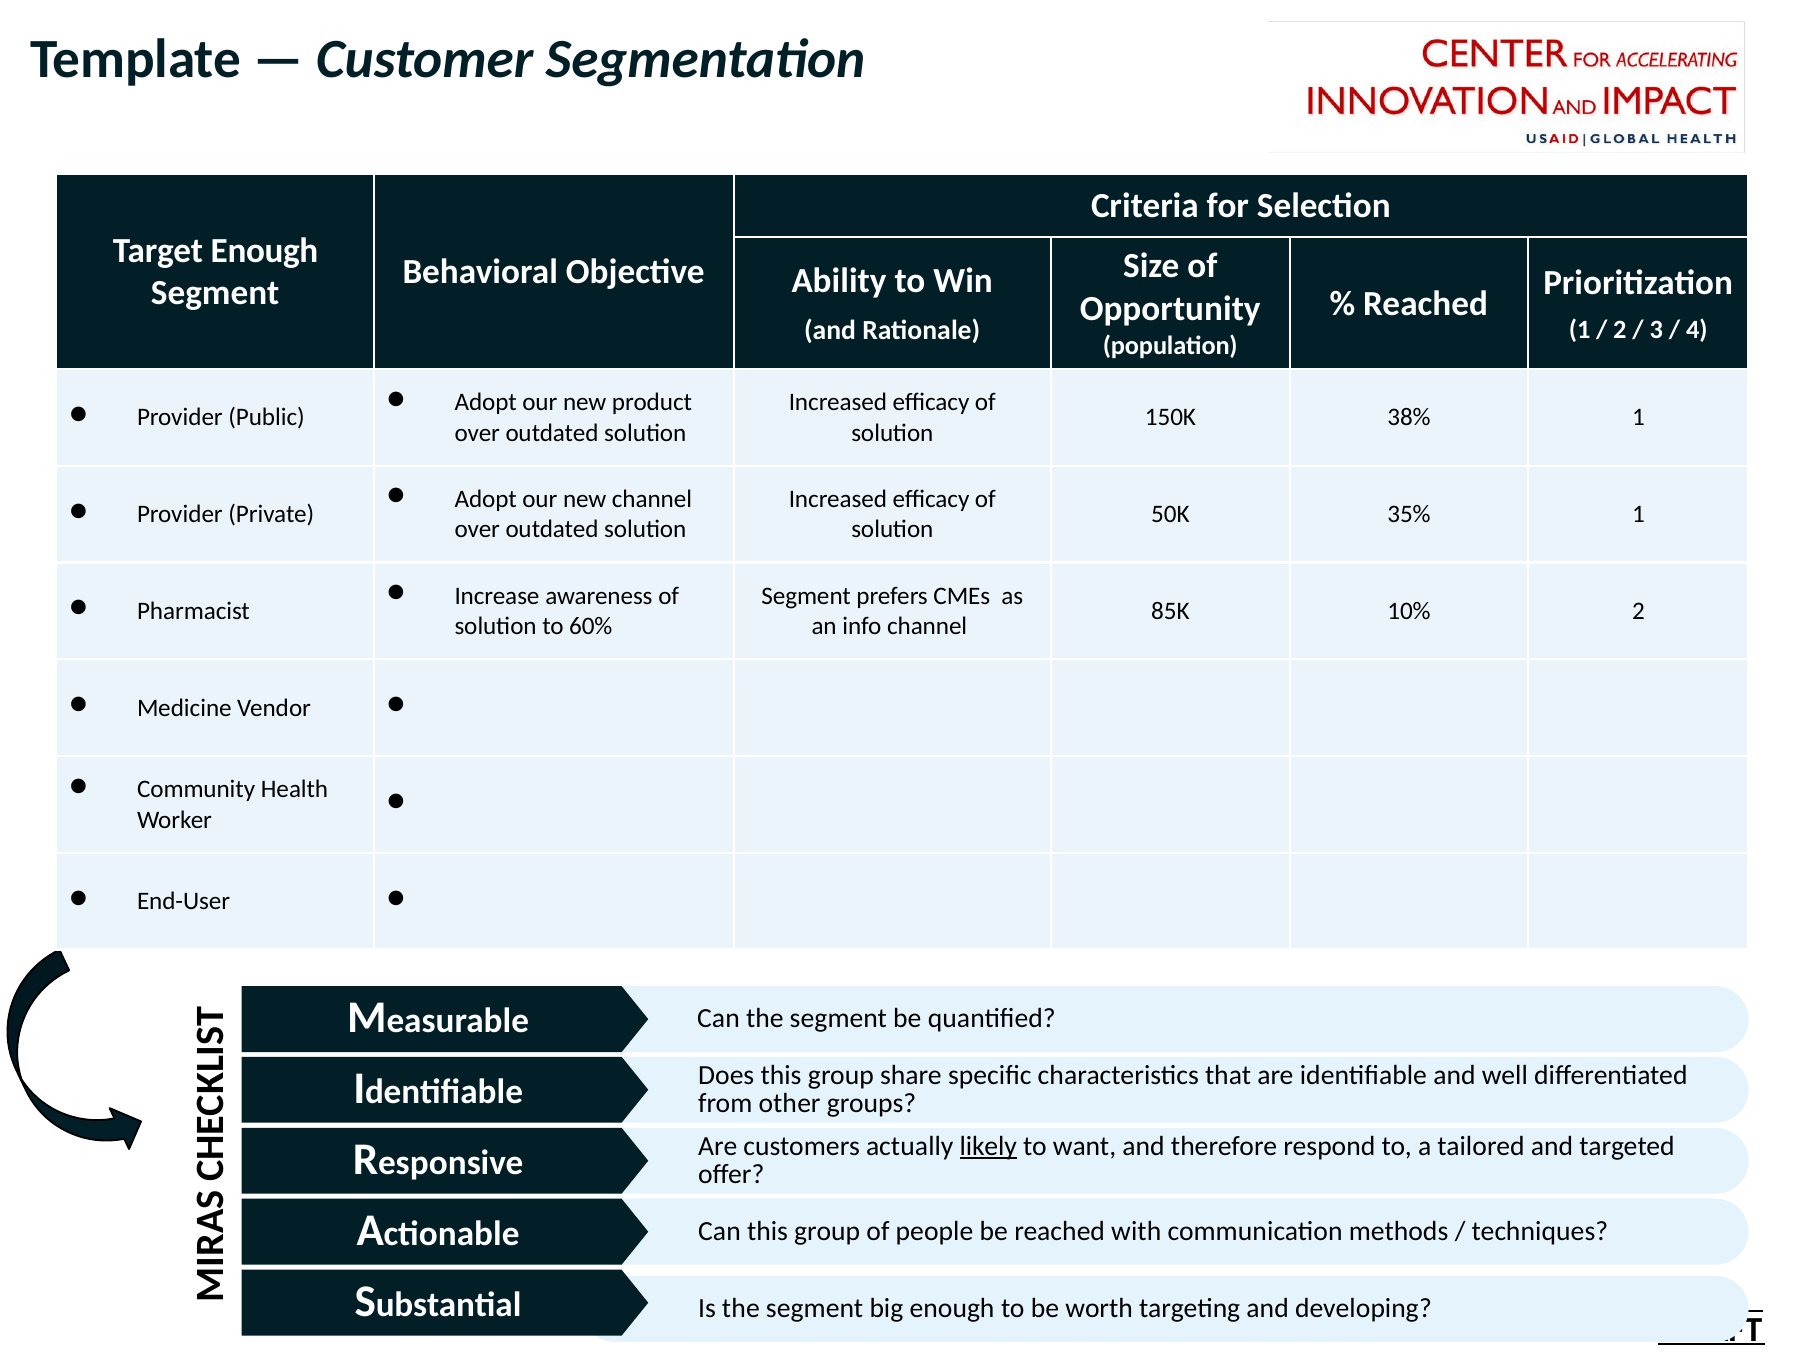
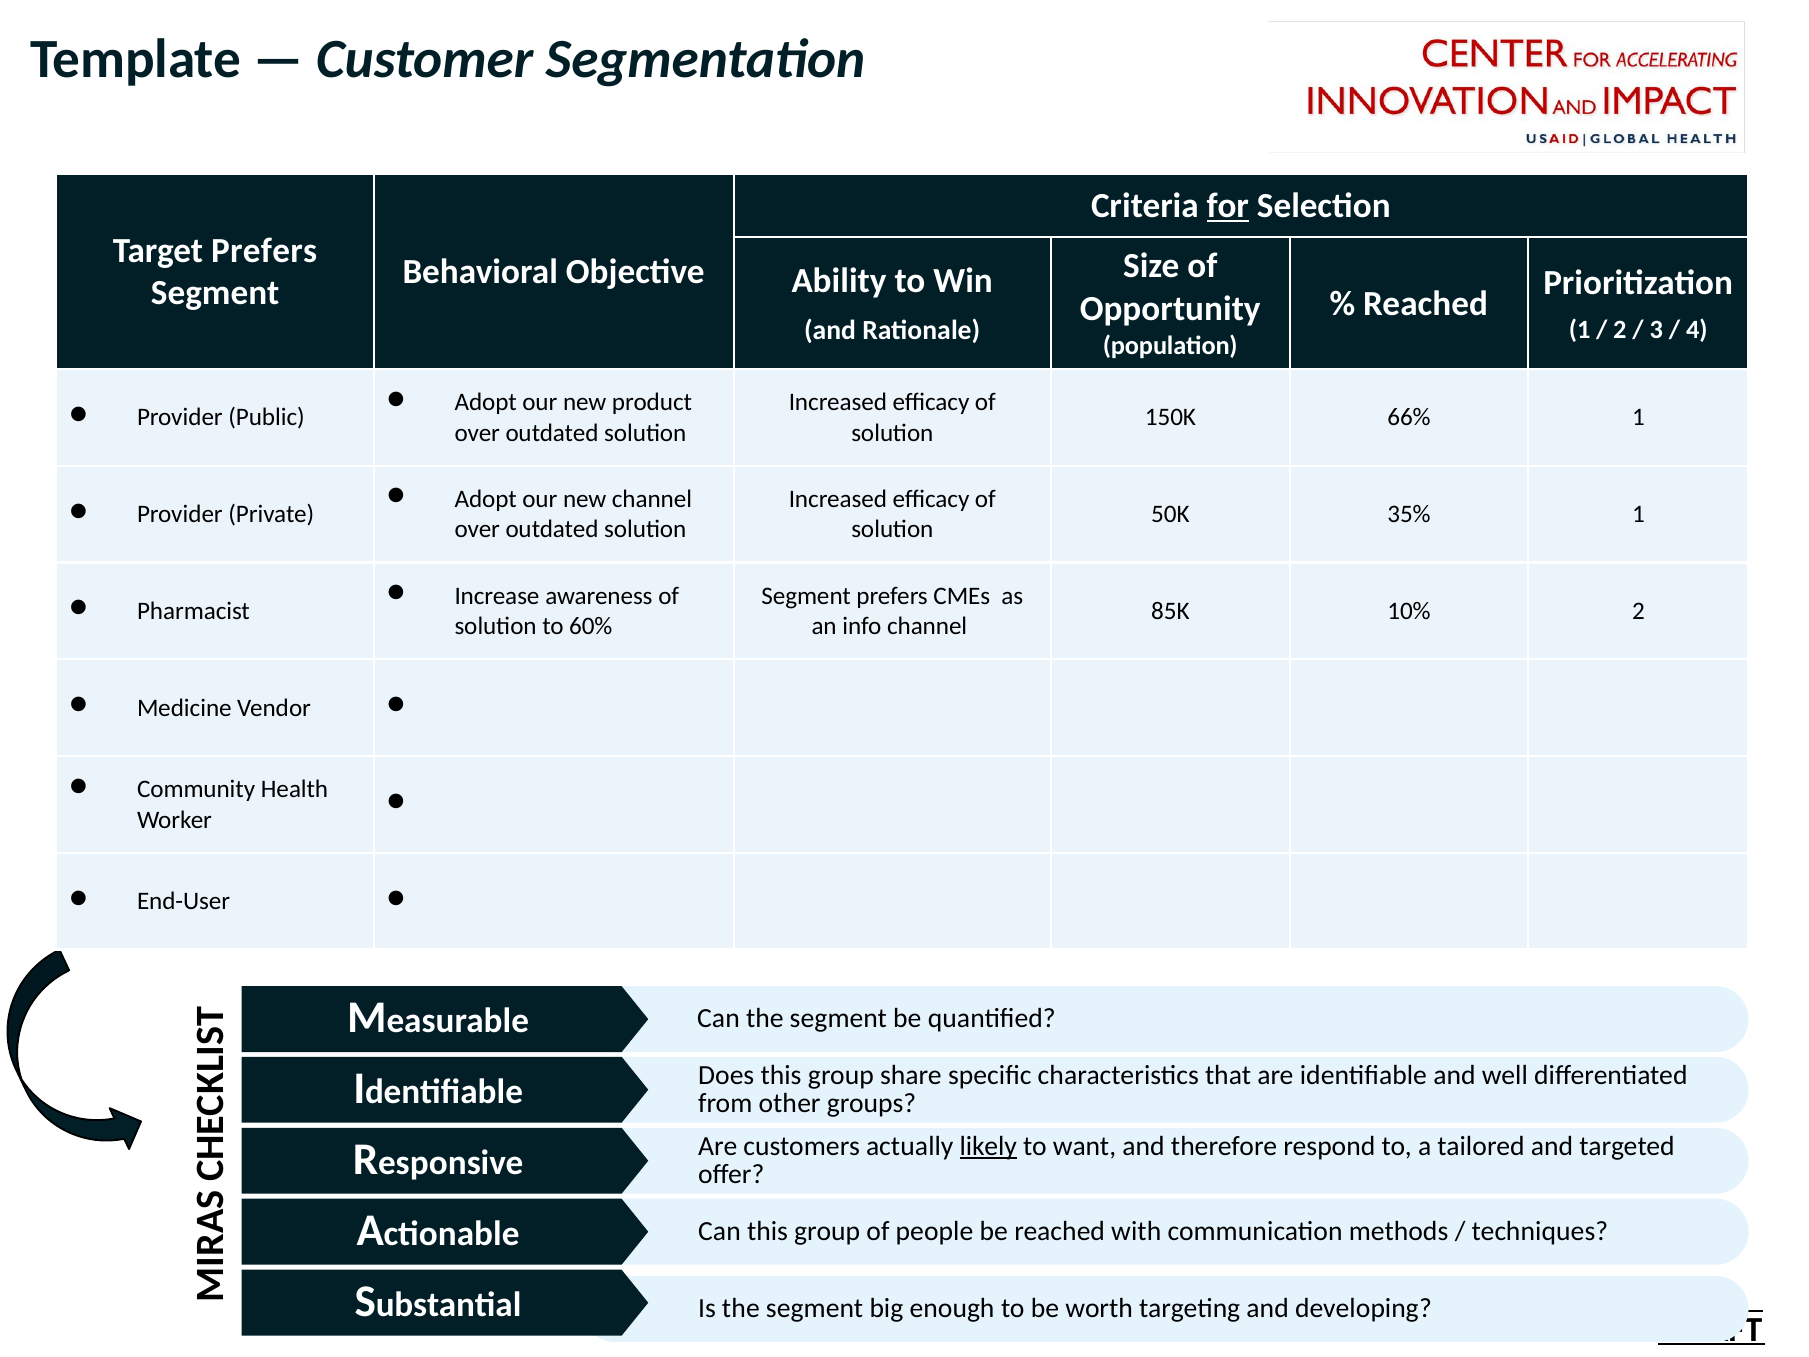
for underline: none -> present
Target Enough: Enough -> Prefers
38%: 38% -> 66%
